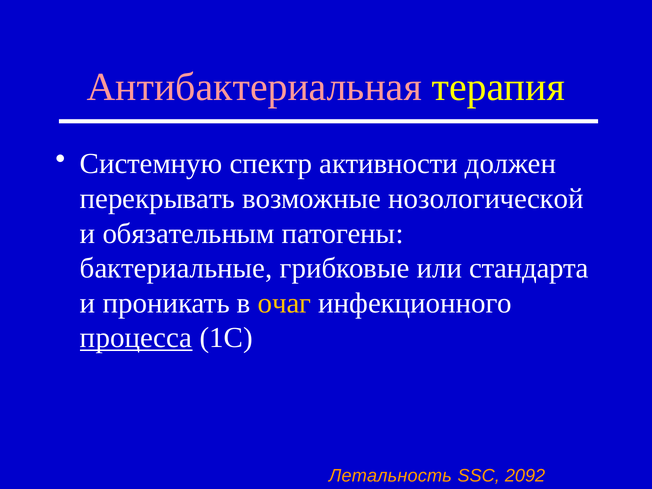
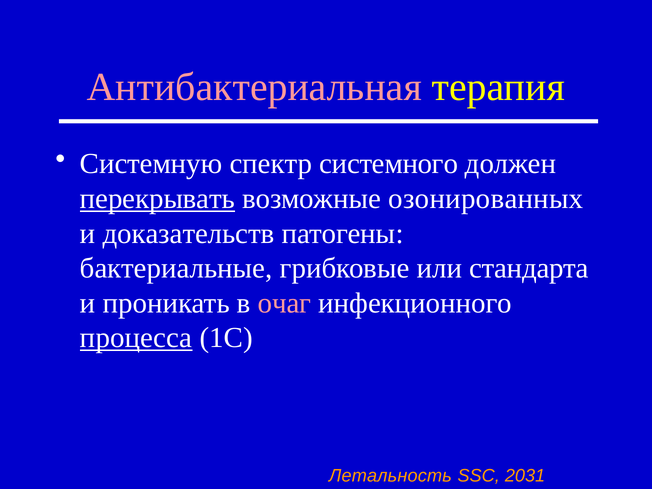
активности: активности -> системного
перекрывать underline: none -> present
нозологической: нозологической -> озонированных
обязательным: обязательным -> доказательств
очаг colour: yellow -> pink
2092: 2092 -> 2031
